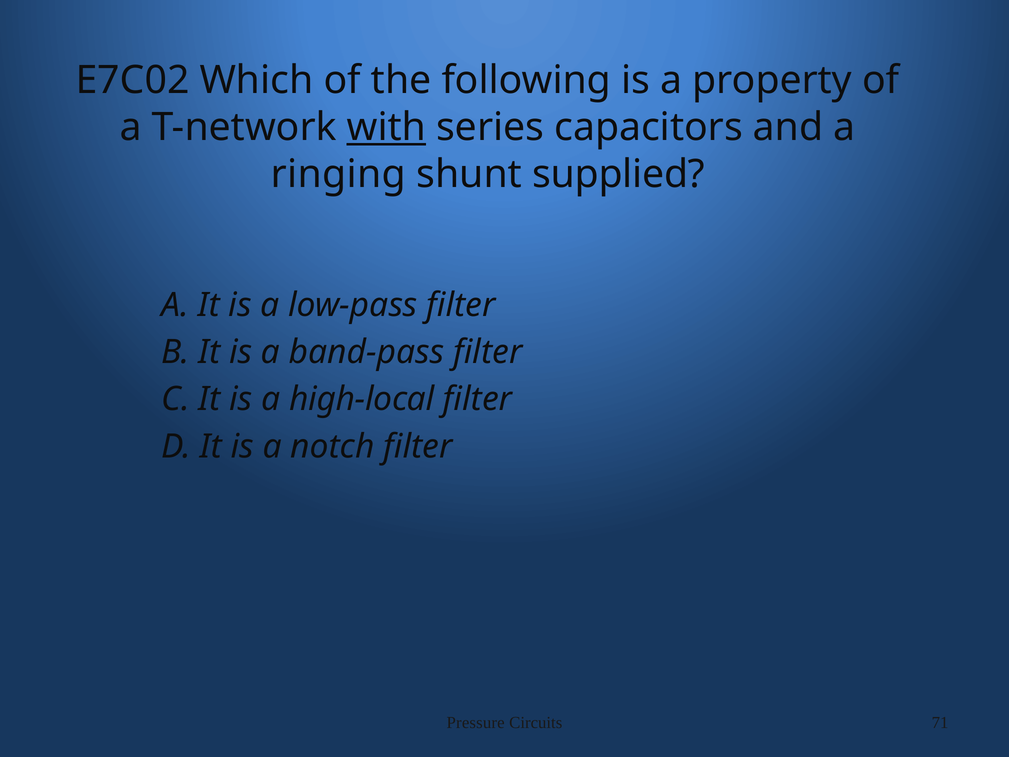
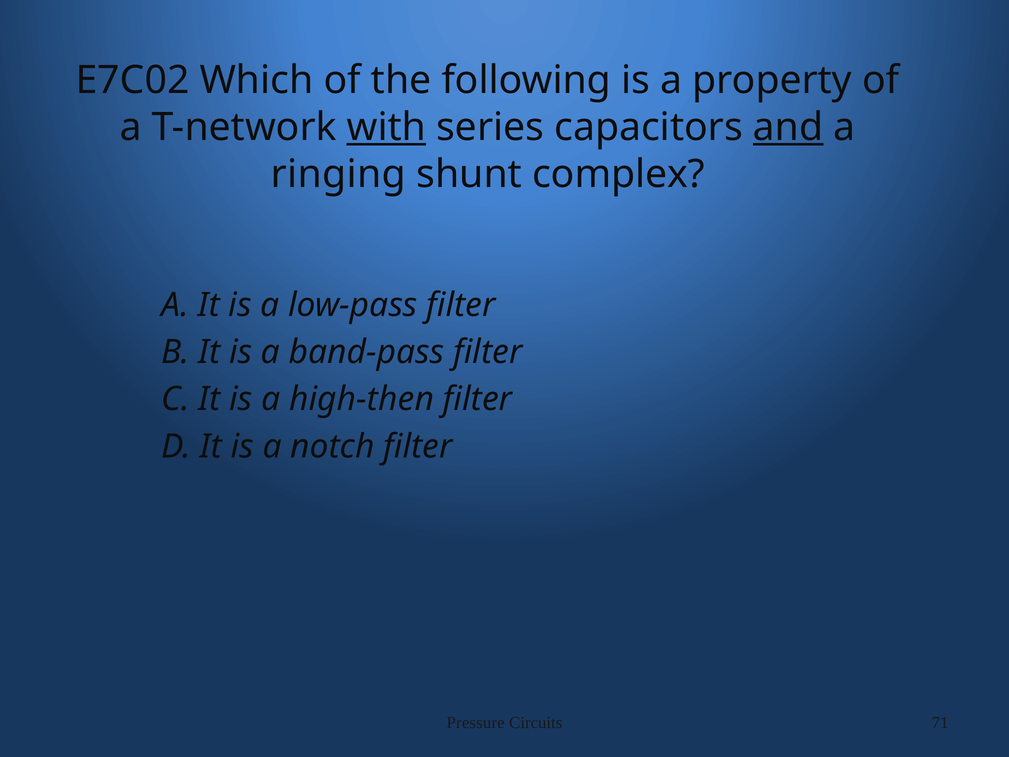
and underline: none -> present
supplied: supplied -> complex
high-local: high-local -> high-then
